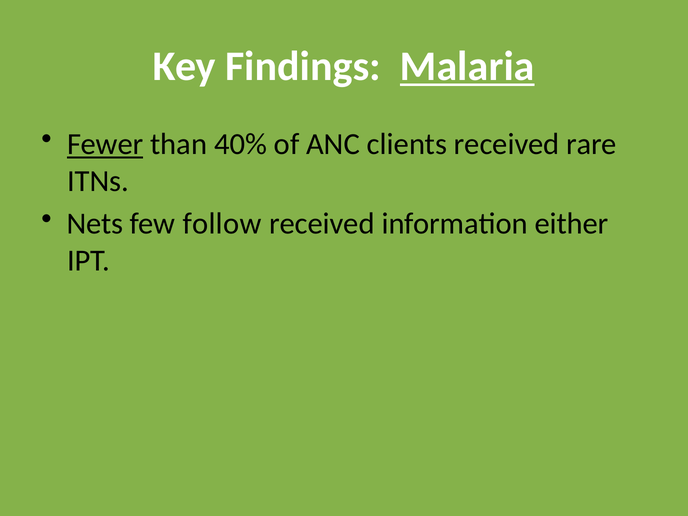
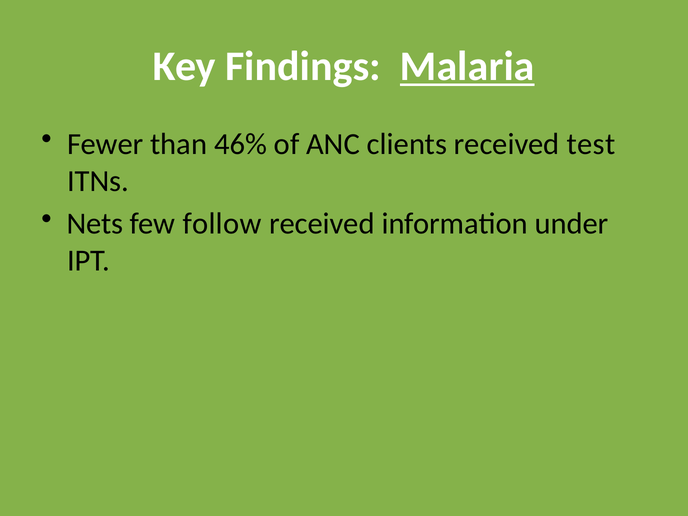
Fewer underline: present -> none
40%: 40% -> 46%
rare: rare -> test
either: either -> under
